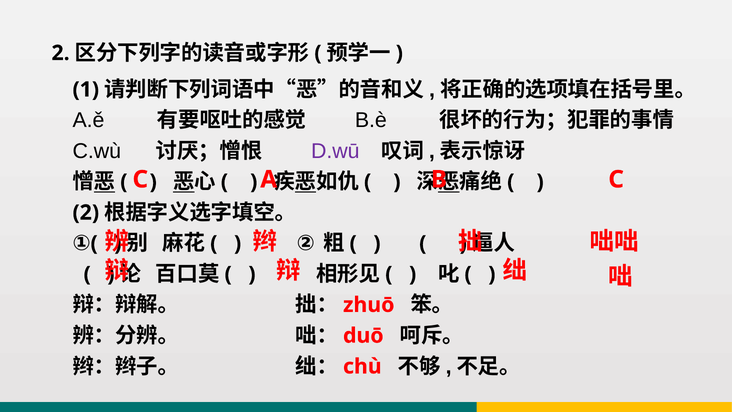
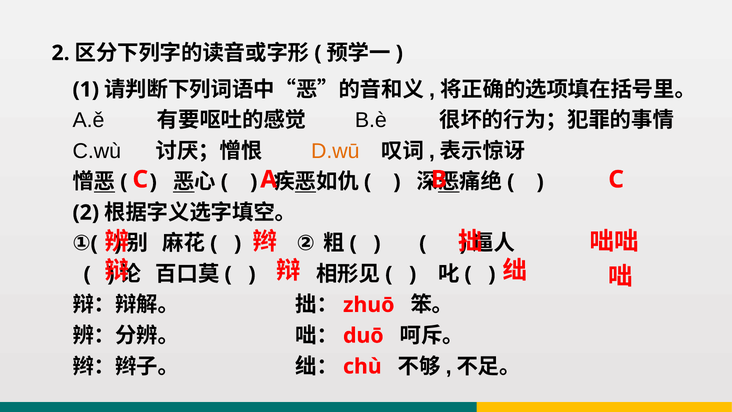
D.wū colour: purple -> orange
